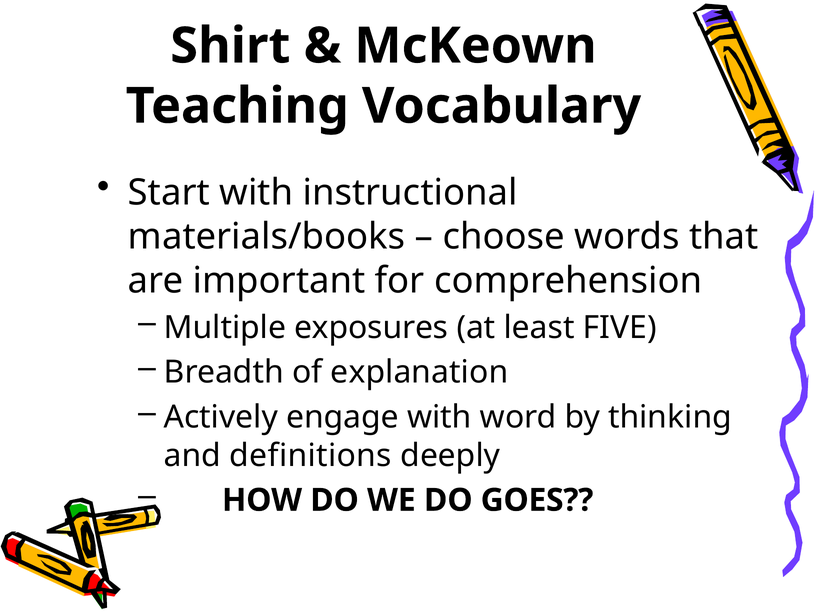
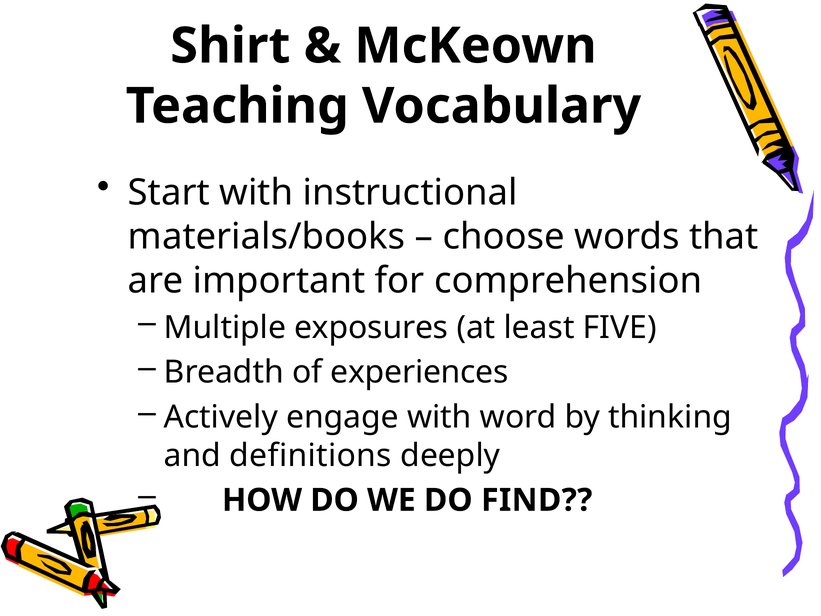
explanation: explanation -> experiences
GOES: GOES -> FIND
